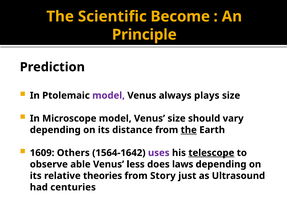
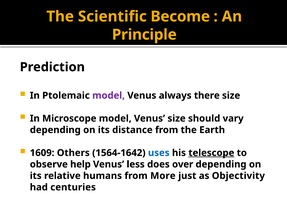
plays: plays -> there
the at (189, 130) underline: present -> none
uses colour: purple -> blue
able: able -> help
laws: laws -> over
theories: theories -> humans
Story: Story -> More
Ultrasound: Ultrasound -> Objectivity
